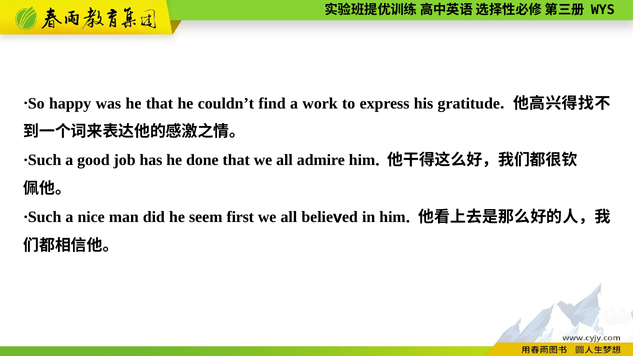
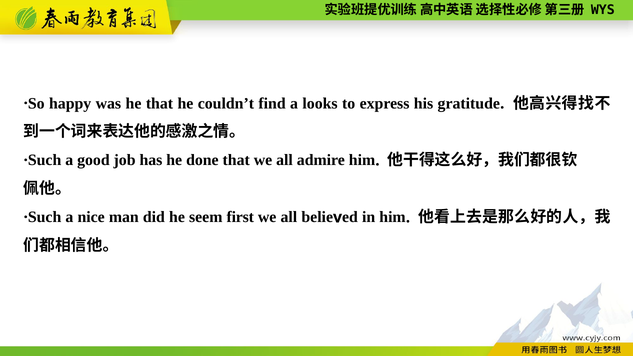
work: work -> looks
